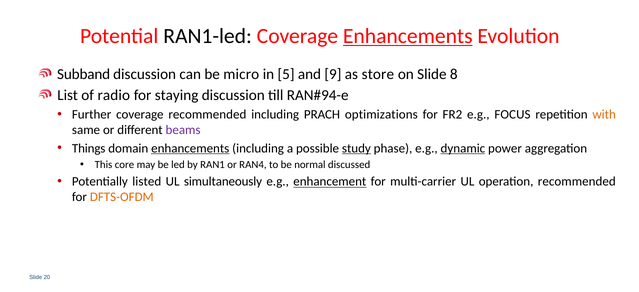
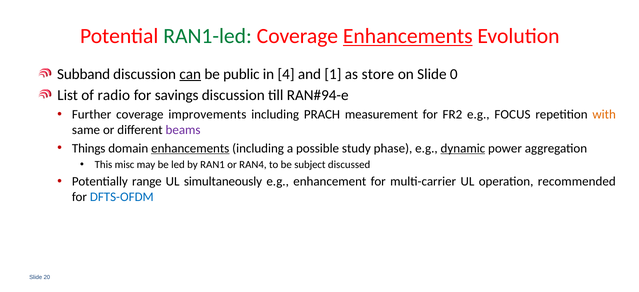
RAN1-led colour: black -> green
can underline: none -> present
micro: micro -> public
5: 5 -> 4
9: 9 -> 1
8: 8 -> 0
staying: staying -> savings
coverage recommended: recommended -> improvements
optimizations: optimizations -> measurement
study underline: present -> none
core: core -> misc
normal: normal -> subject
listed: listed -> range
enhancement underline: present -> none
DFTS-OFDM colour: orange -> blue
